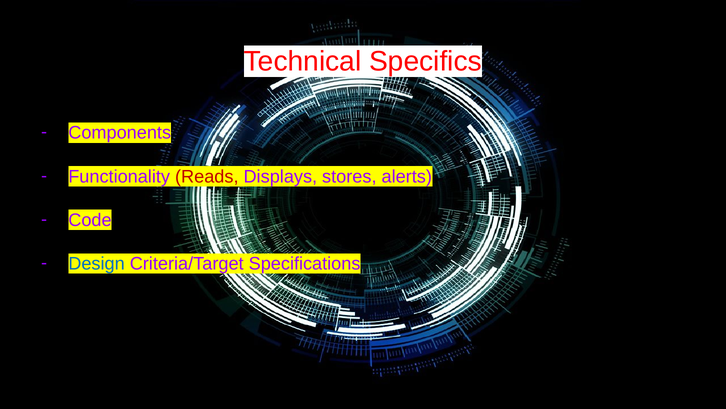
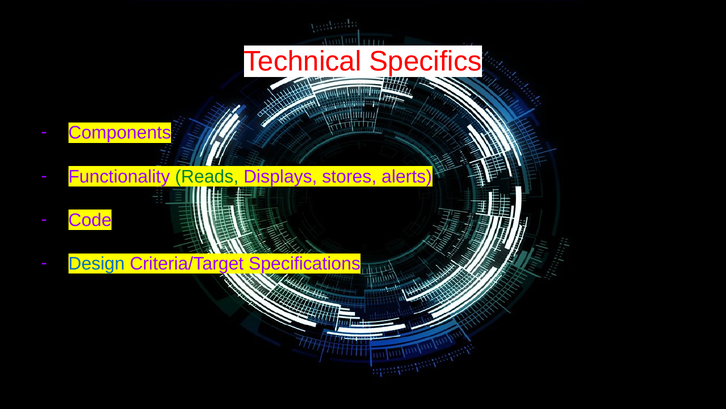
Reads colour: red -> green
